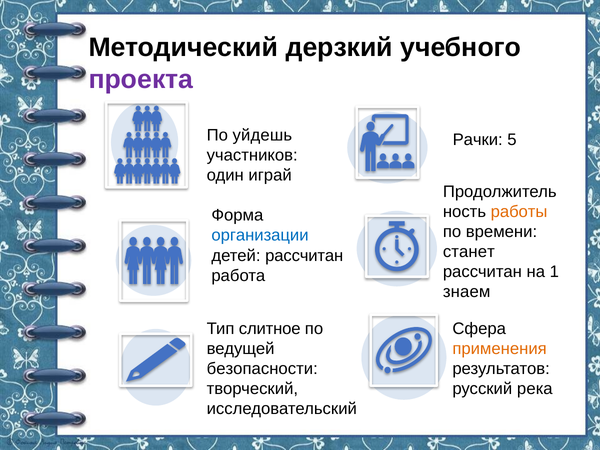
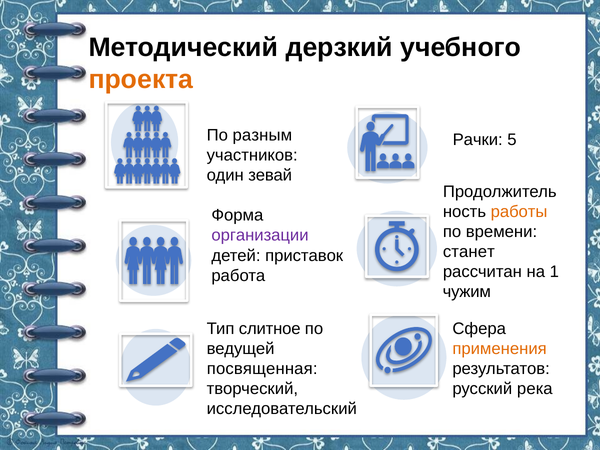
проекта colour: purple -> orange
уйдешь: уйдешь -> разным
играй: играй -> зевай
организации colour: blue -> purple
детей рассчитан: рассчитан -> приставок
знаем: знаем -> чужим
безопасности: безопасности -> посвященная
